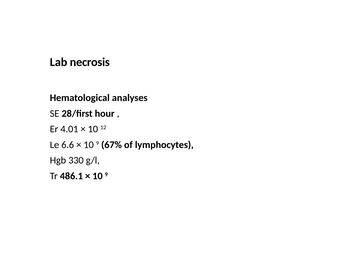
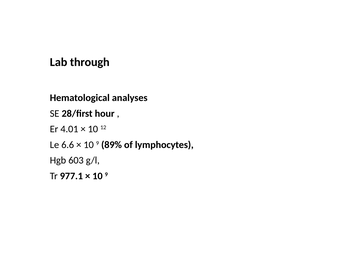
necrosis: necrosis -> through
67%: 67% -> 89%
330: 330 -> 603
486.1: 486.1 -> 977.1
